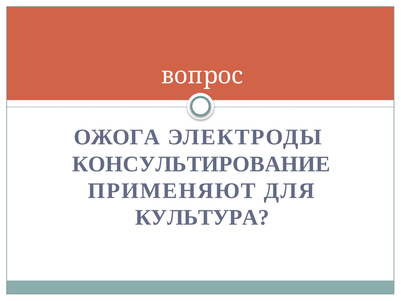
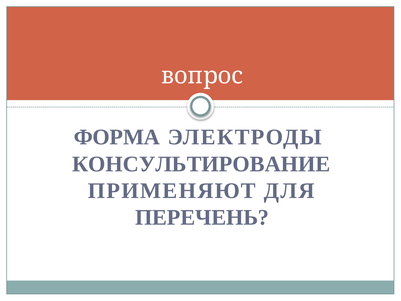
ОЖОГА: ОЖОГА -> ФОРМА
КУЛЬТУРА: КУЛЬТУРА -> ПЕРЕЧЕНЬ
